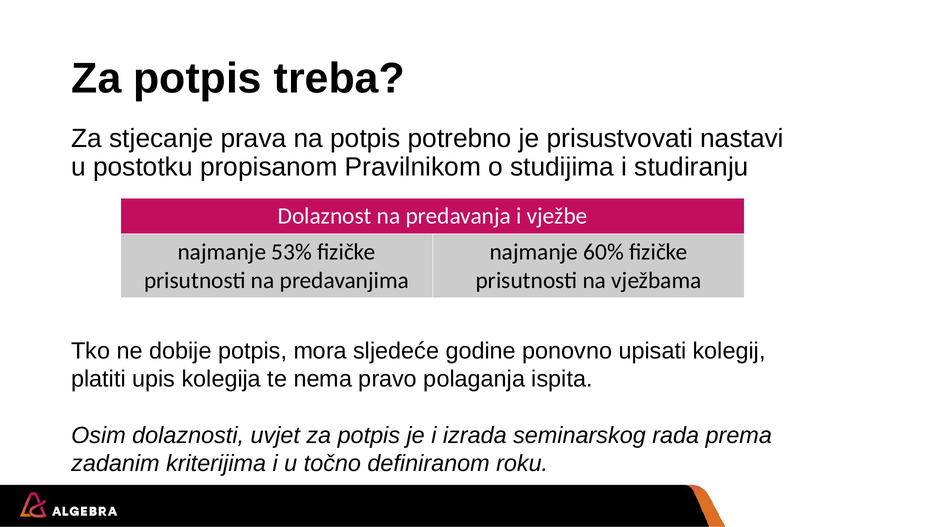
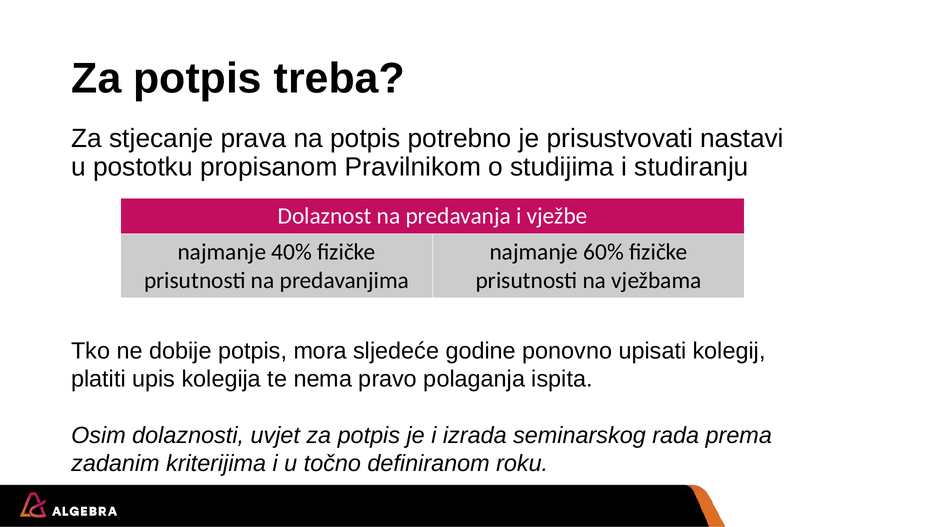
53%: 53% -> 40%
